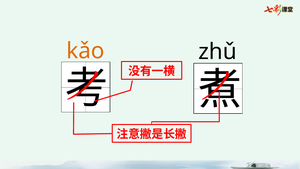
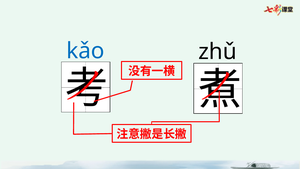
kǎo colour: orange -> blue
